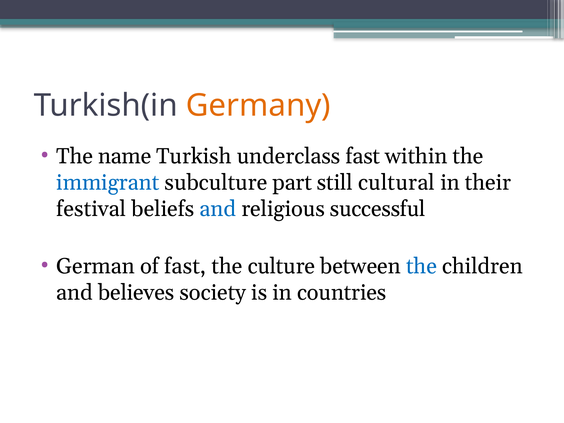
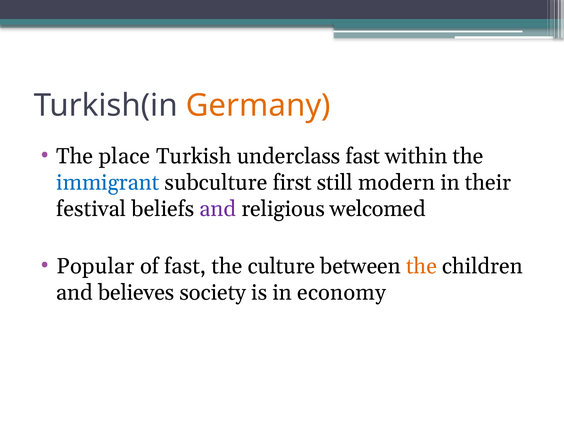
name: name -> place
part: part -> first
cultural: cultural -> modern
and at (218, 209) colour: blue -> purple
successful: successful -> welcomed
German: German -> Popular
the at (422, 266) colour: blue -> orange
countries: countries -> economy
